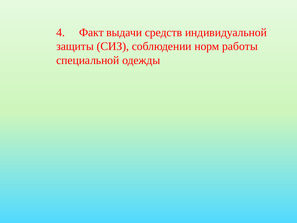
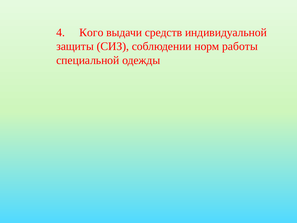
Факт: Факт -> Кого
